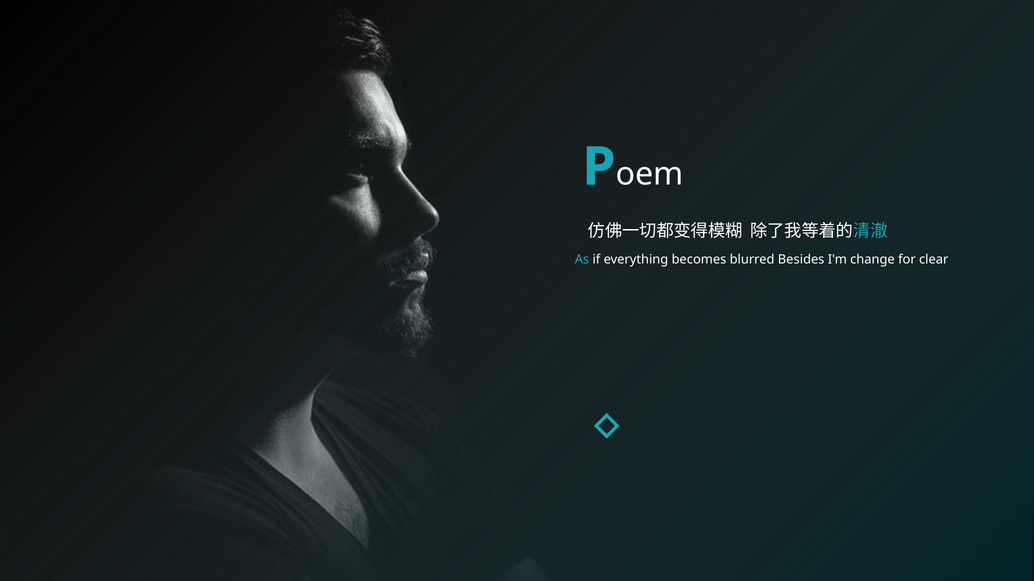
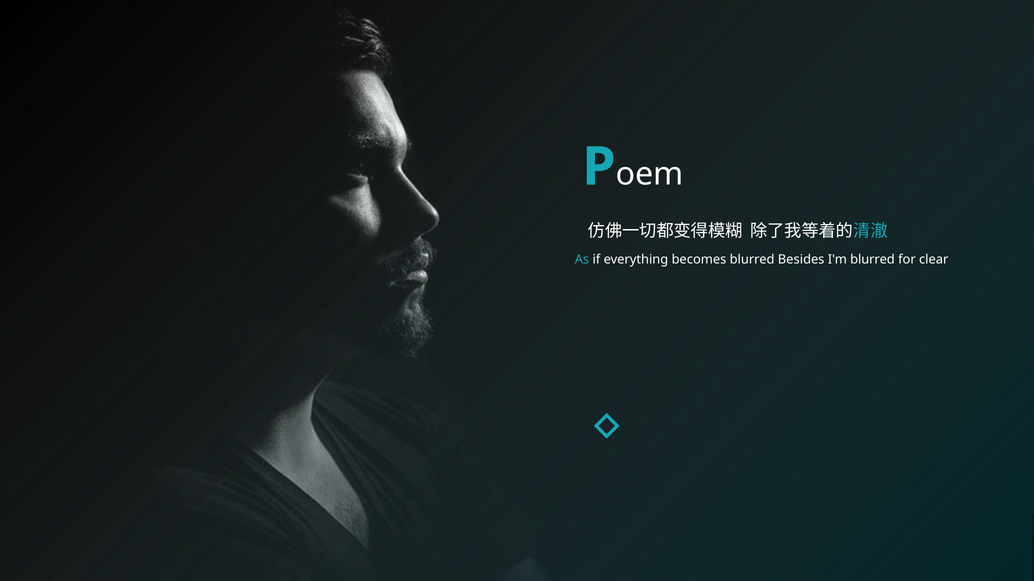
I'm change: change -> blurred
